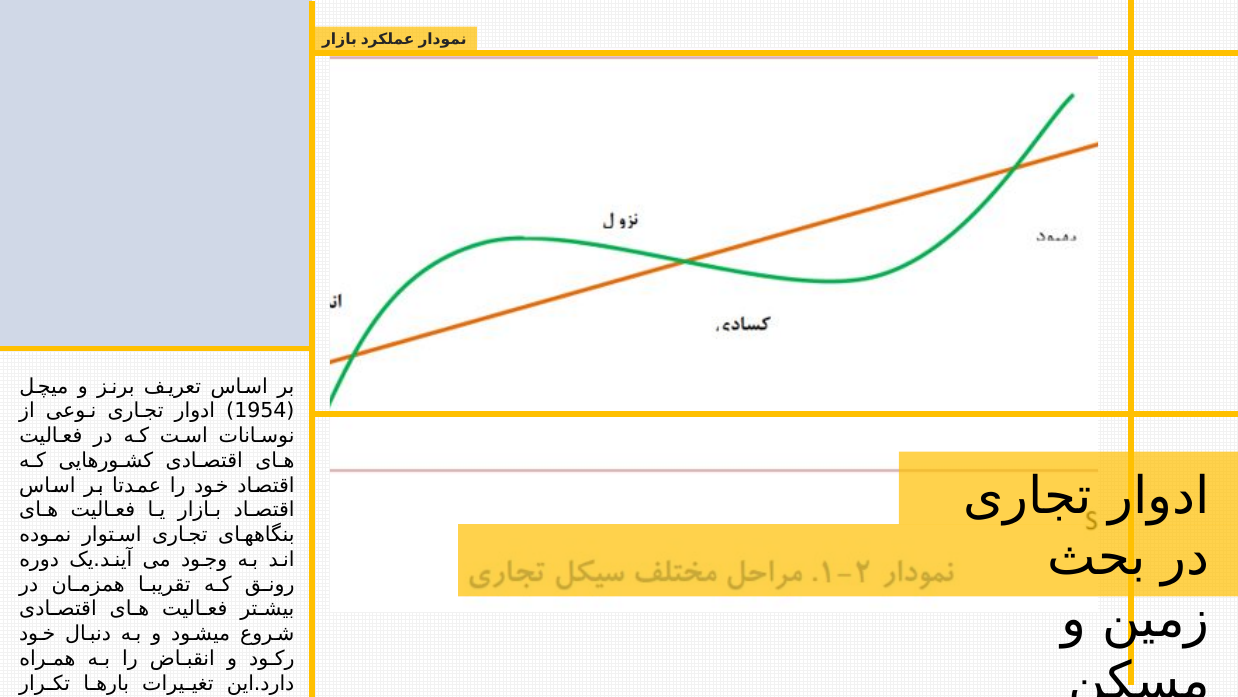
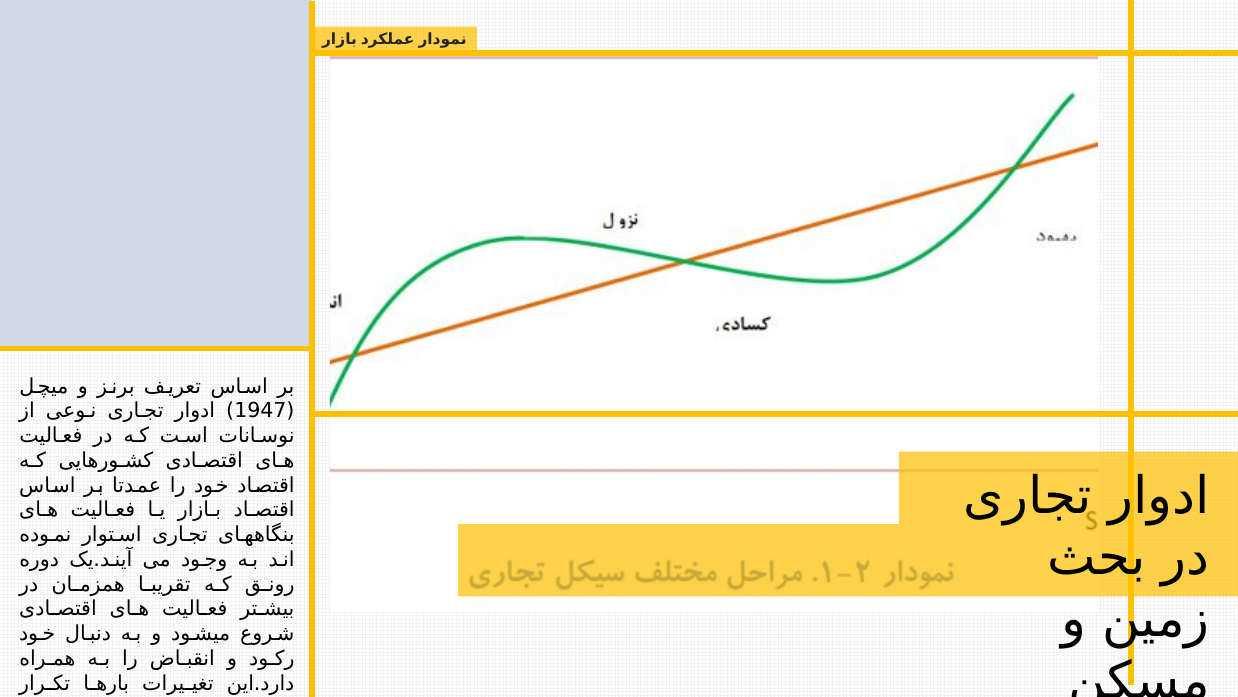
1954: 1954 -> 1947
